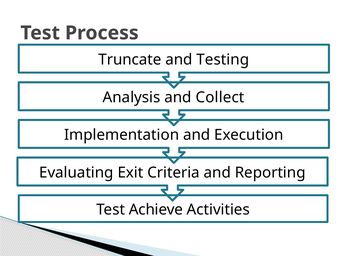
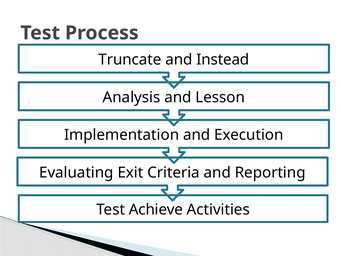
Testing: Testing -> Instead
Collect: Collect -> Lesson
